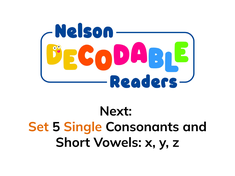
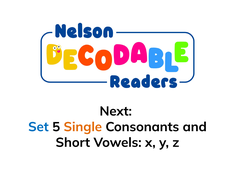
Set colour: orange -> blue
